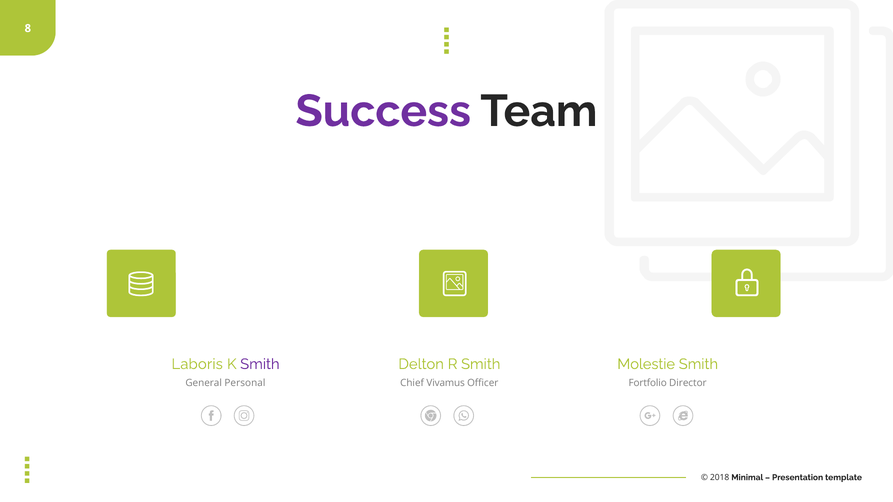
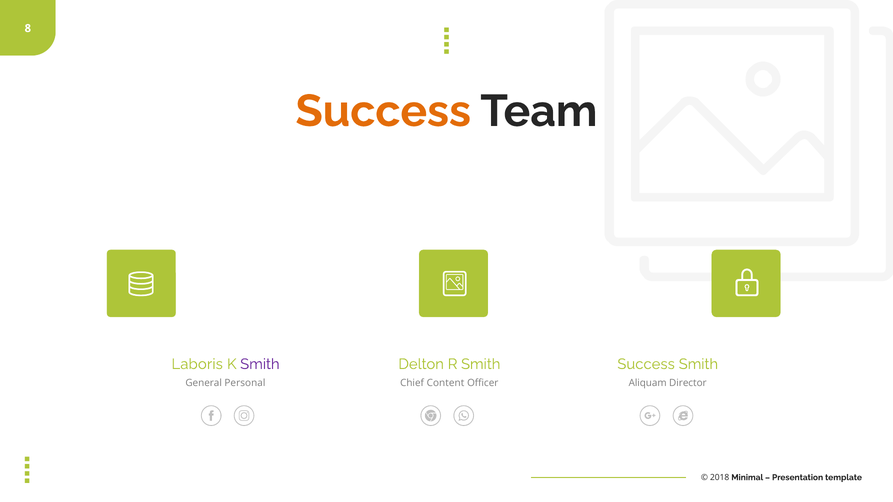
Success at (383, 111) colour: purple -> orange
Molestie at (646, 364): Molestie -> Success
Vivamus: Vivamus -> Content
Fortfolio: Fortfolio -> Aliquam
